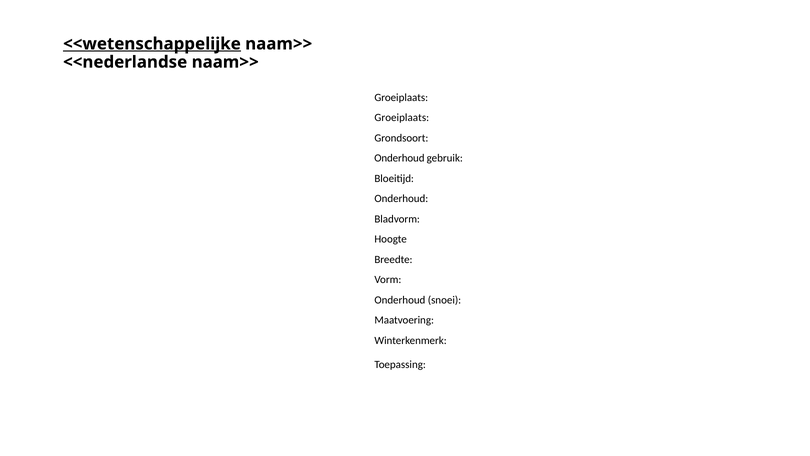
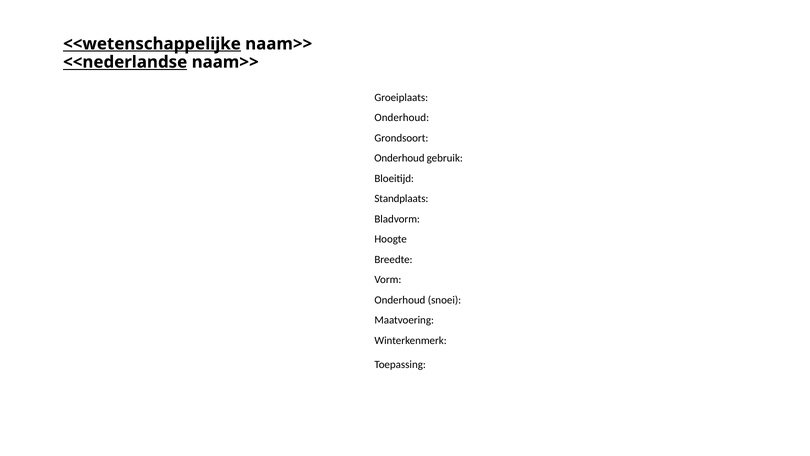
<<nederlandse underline: none -> present
Groeiplaats at (402, 118): Groeiplaats -> Onderhoud
Onderhoud at (401, 199): Onderhoud -> Standplaats
